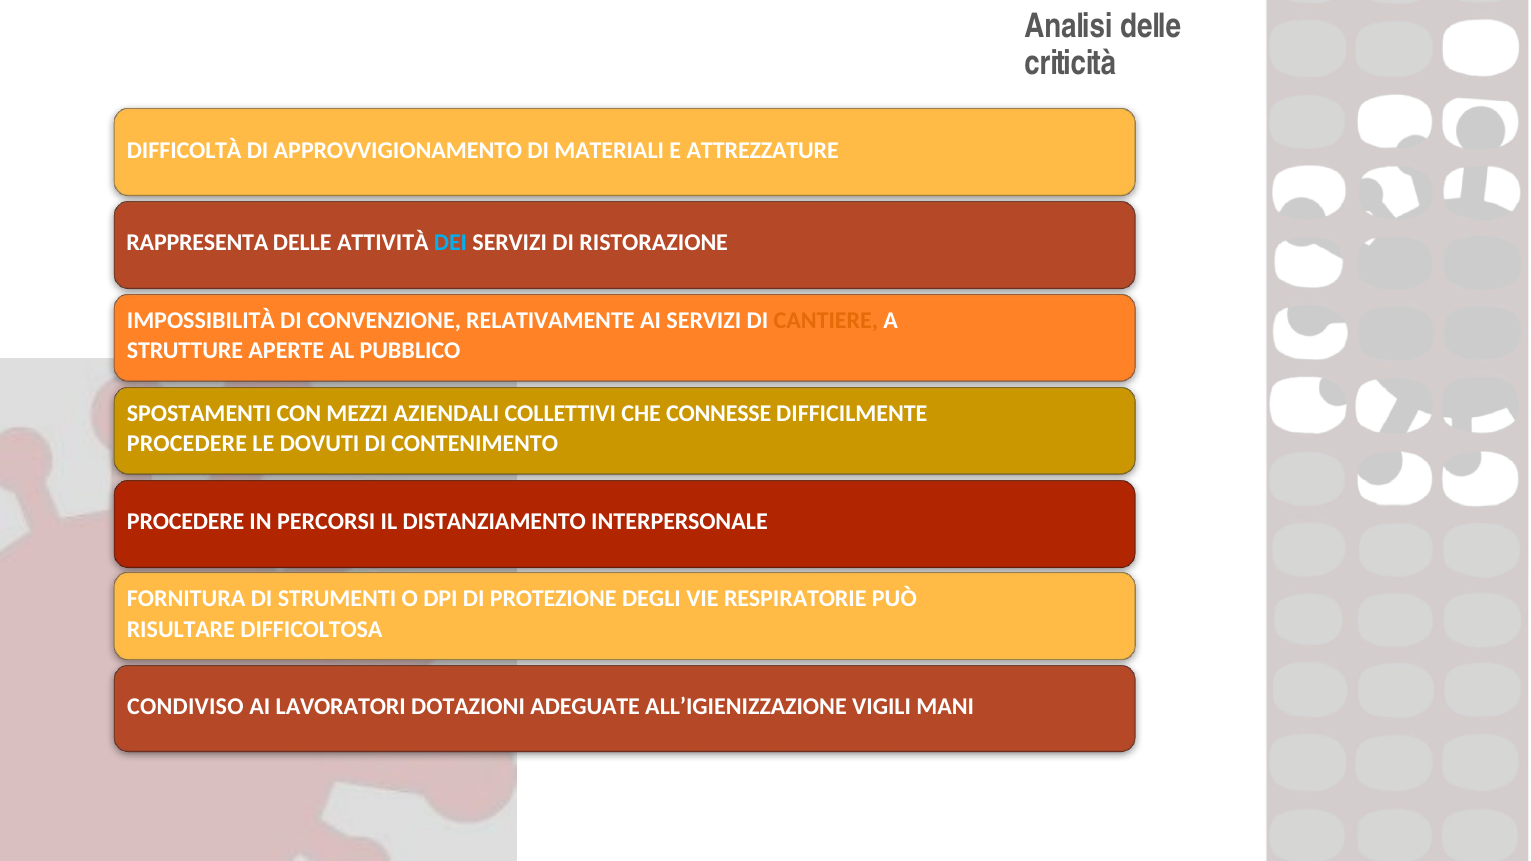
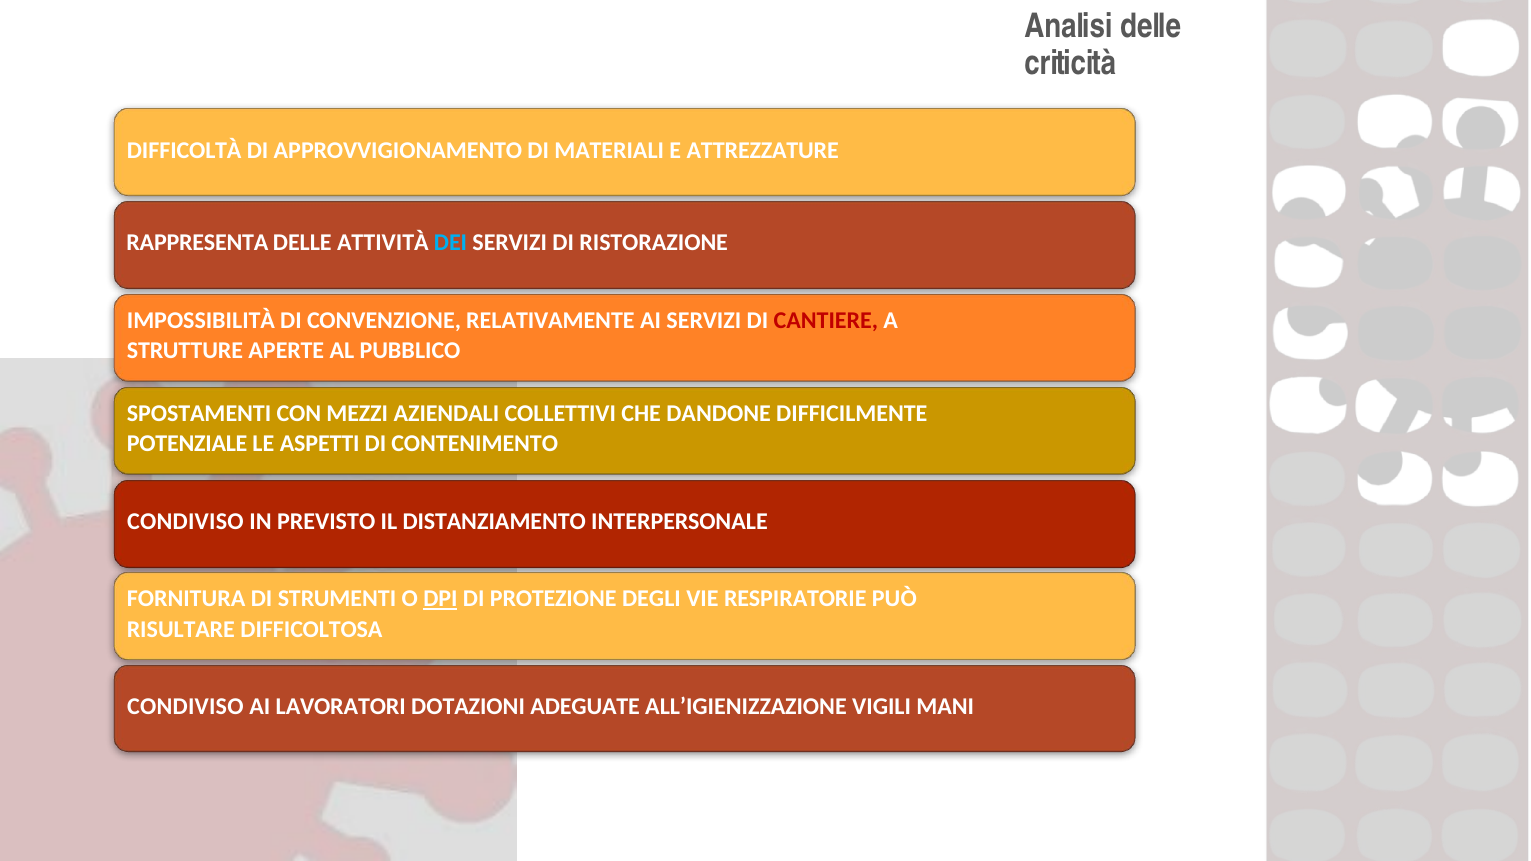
CANTIERE colour: orange -> red
CONNESSE: CONNESSE -> DANDONE
PROCEDERE at (187, 444): PROCEDERE -> POTENZIALE
DOVUTI: DOVUTI -> ASPETTI
PROCEDERE at (186, 521): PROCEDERE -> CONDIVISO
PERCORSI: PERCORSI -> PREVISTO
DPI underline: none -> present
